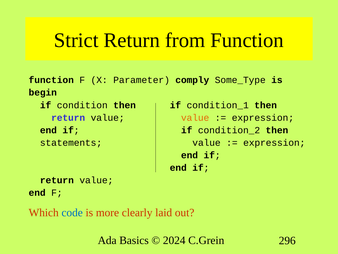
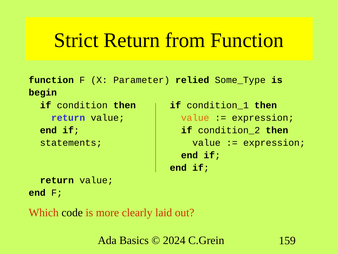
comply: comply -> relied
code colour: blue -> black
296: 296 -> 159
